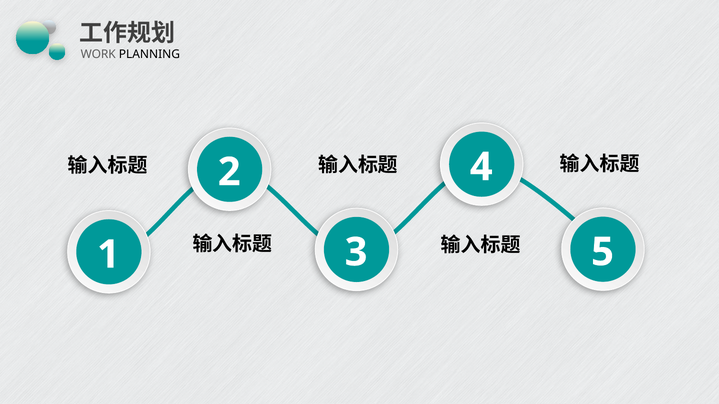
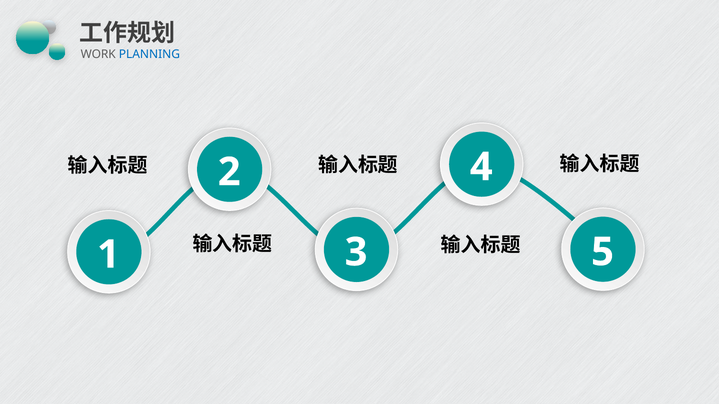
PLANNING colour: black -> blue
